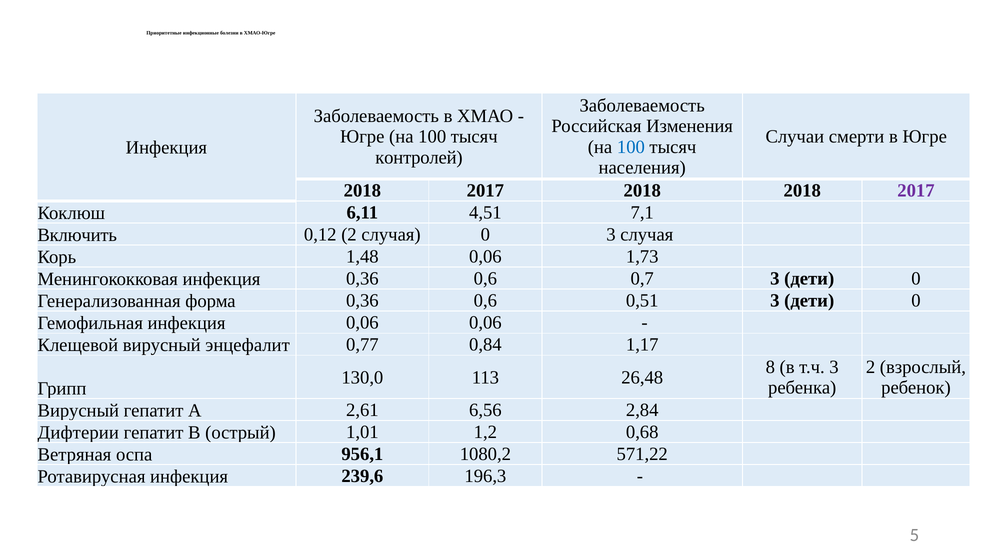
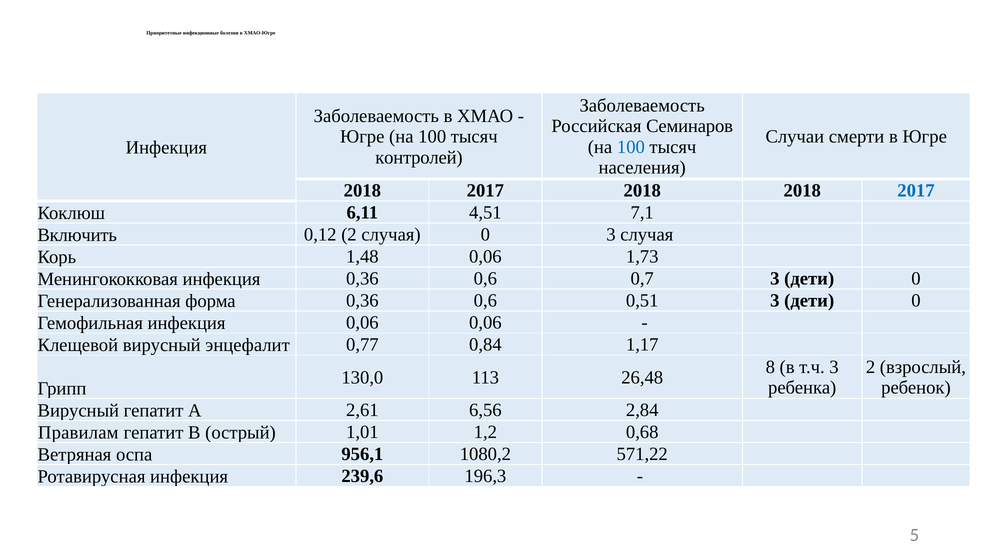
Изменения: Изменения -> Семинаров
2017 at (916, 191) colour: purple -> blue
Дифтерии: Дифтерии -> Правилам
